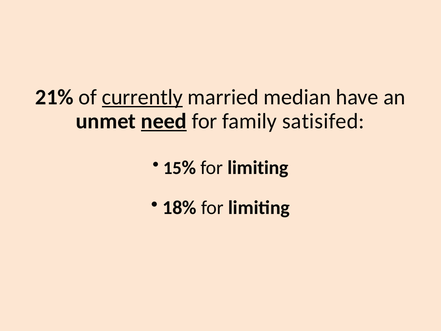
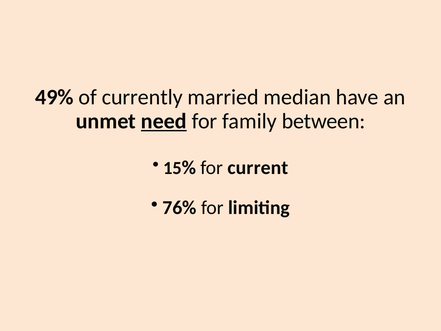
21%: 21% -> 49%
currently underline: present -> none
satisifed: satisifed -> between
15% for limiting: limiting -> current
18%: 18% -> 76%
